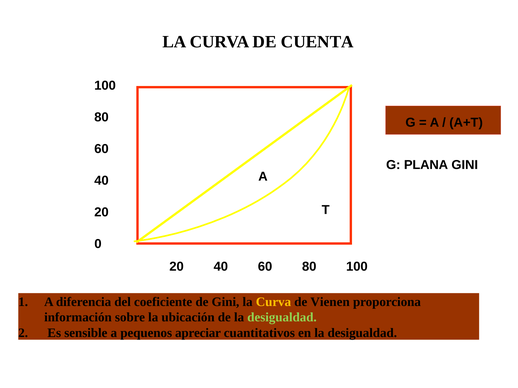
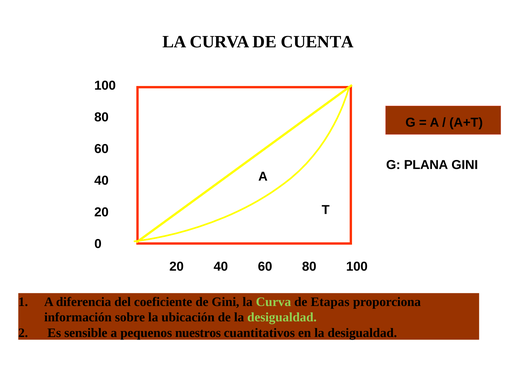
Curva at (273, 302) colour: yellow -> light green
Vienen: Vienen -> Etapas
apreciar: apreciar -> nuestros
